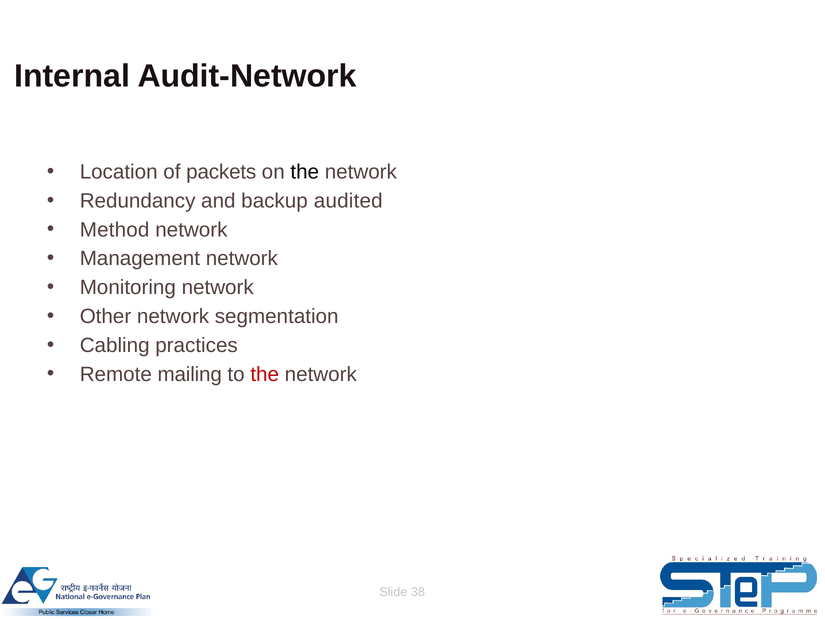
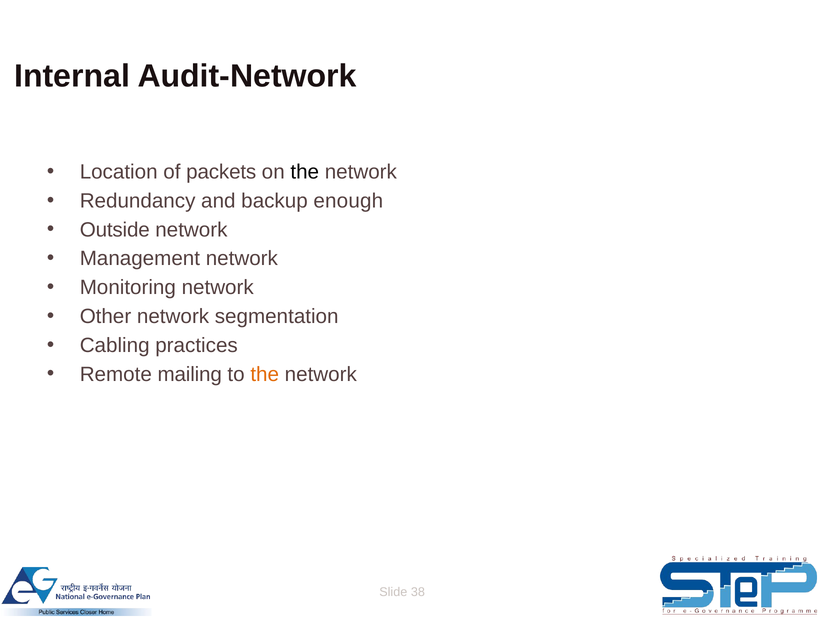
audited: audited -> enough
Method: Method -> Outside
the at (265, 374) colour: red -> orange
